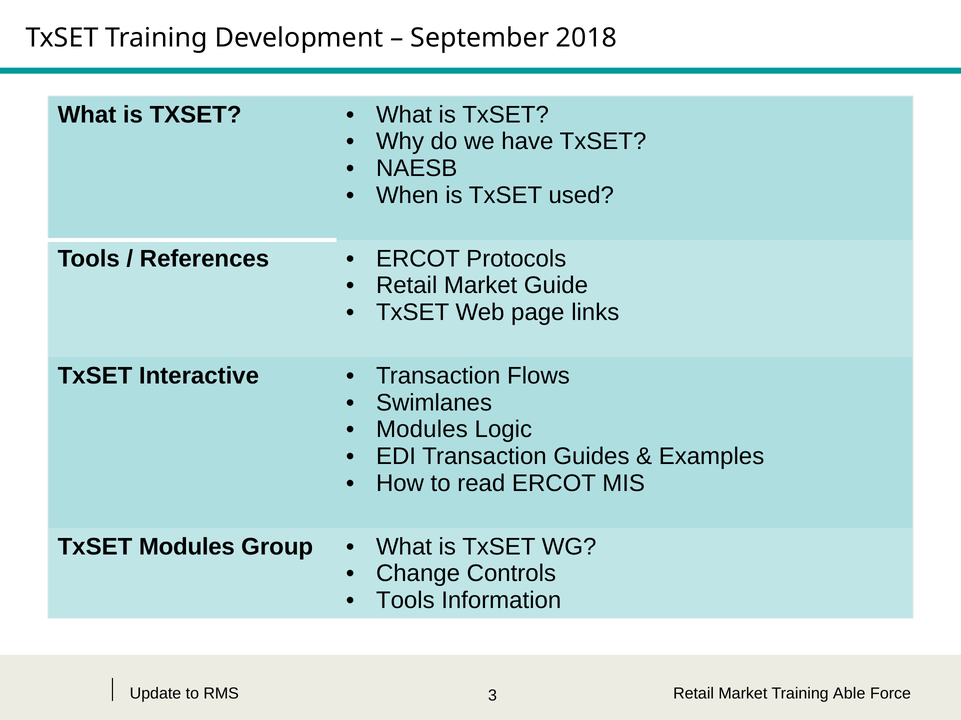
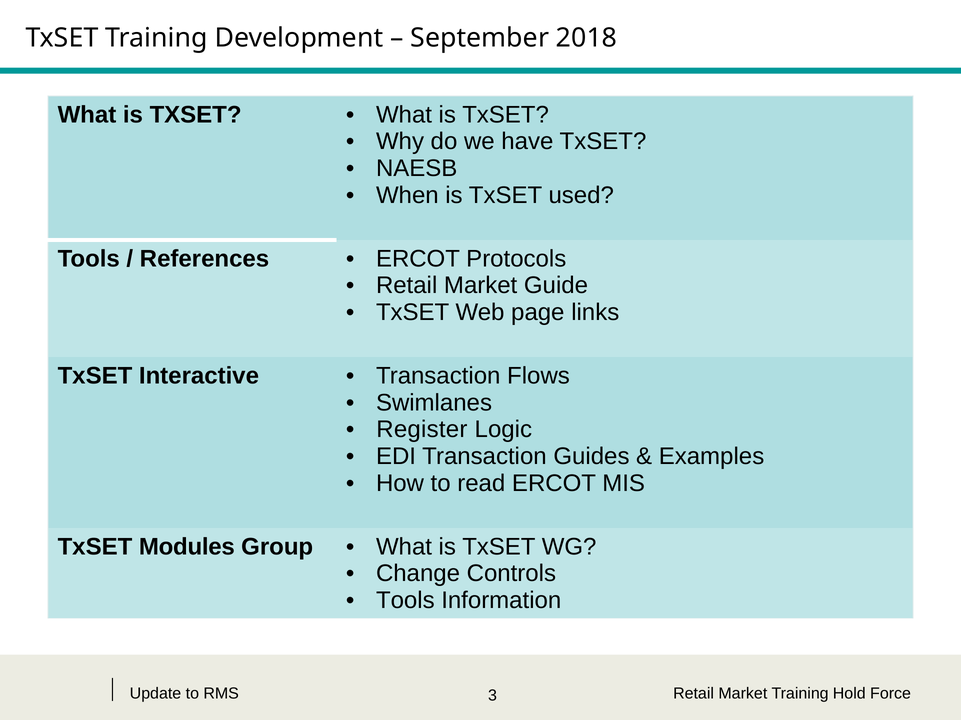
Modules at (422, 430): Modules -> Register
Able: Able -> Hold
